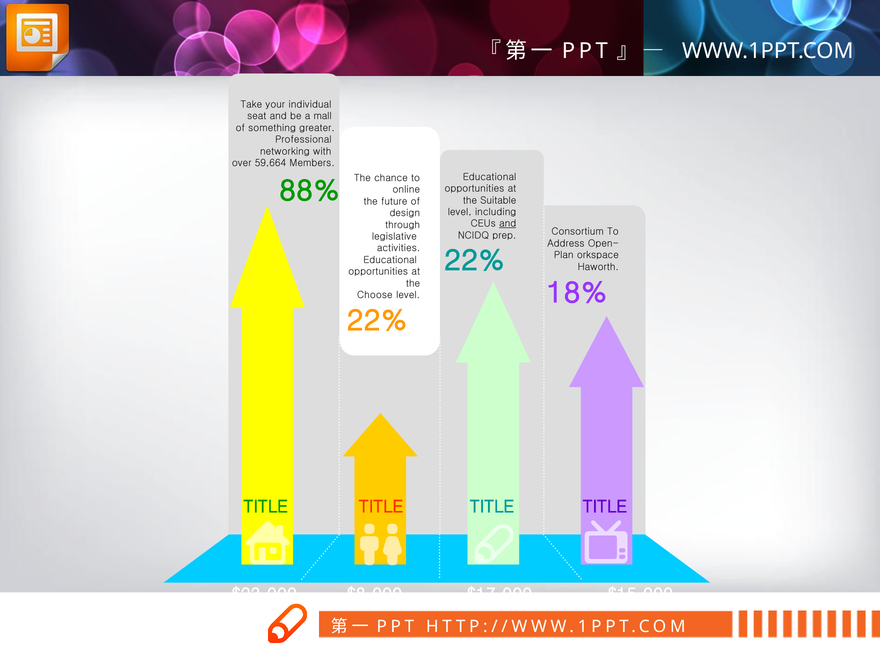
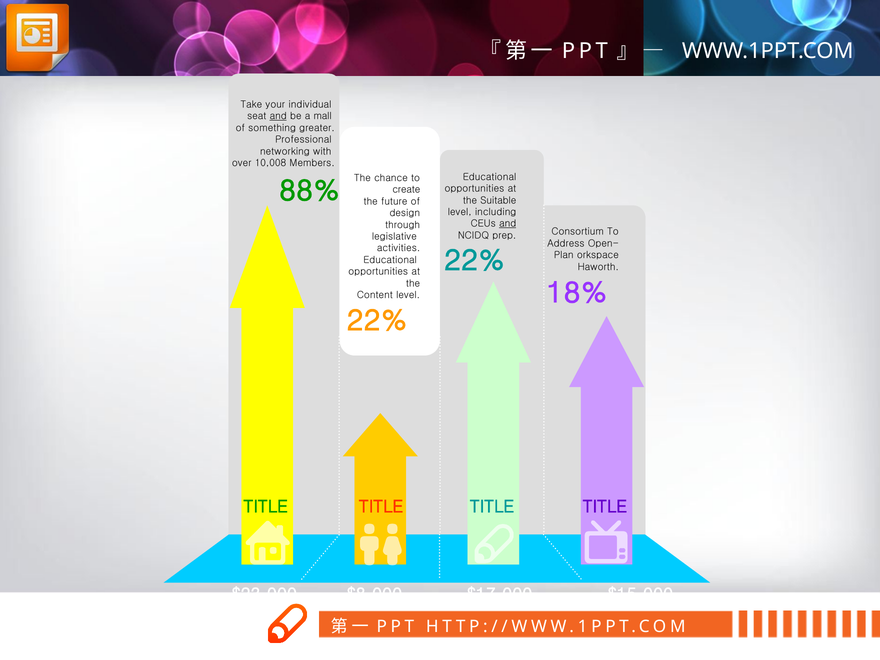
and at (278, 116) underline: none -> present
59,664: 59,664 -> 10,008
online: online -> create
Choose: Choose -> Content
